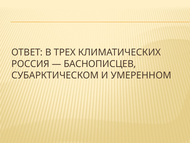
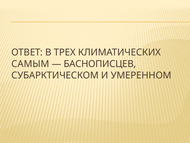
РОССИЯ: РОССИЯ -> САМЫМ
